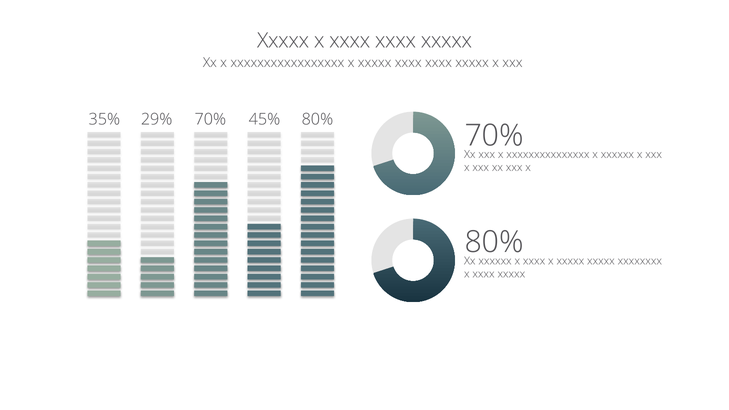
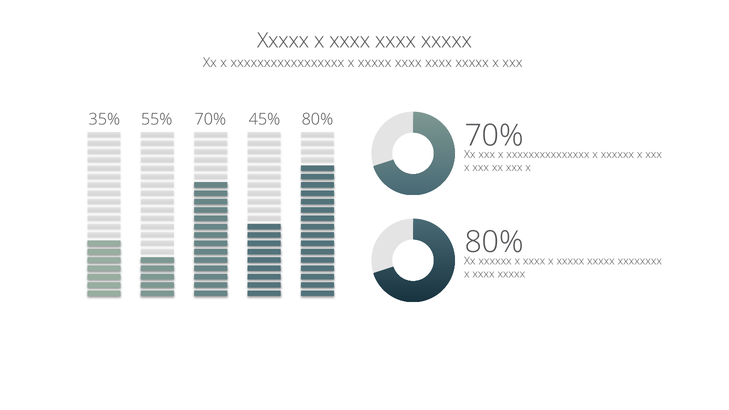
29%: 29% -> 55%
